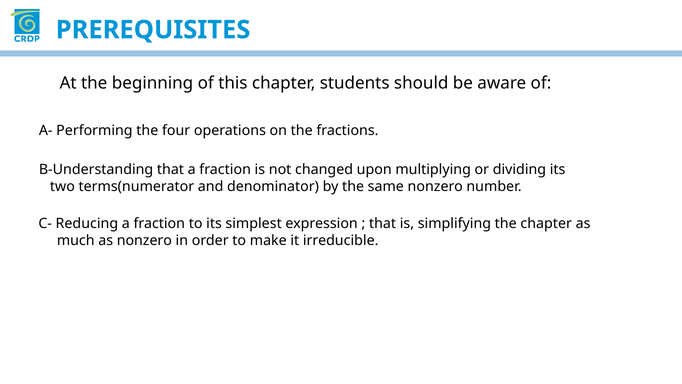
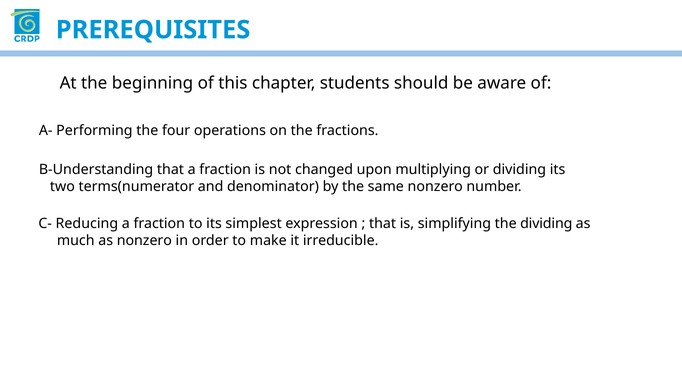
the chapter: chapter -> dividing
